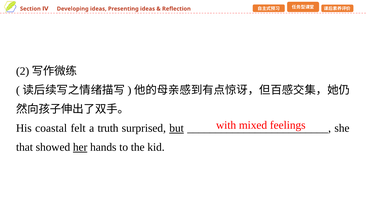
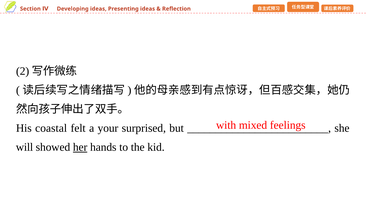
truth: truth -> your
but underline: present -> none
that: that -> will
